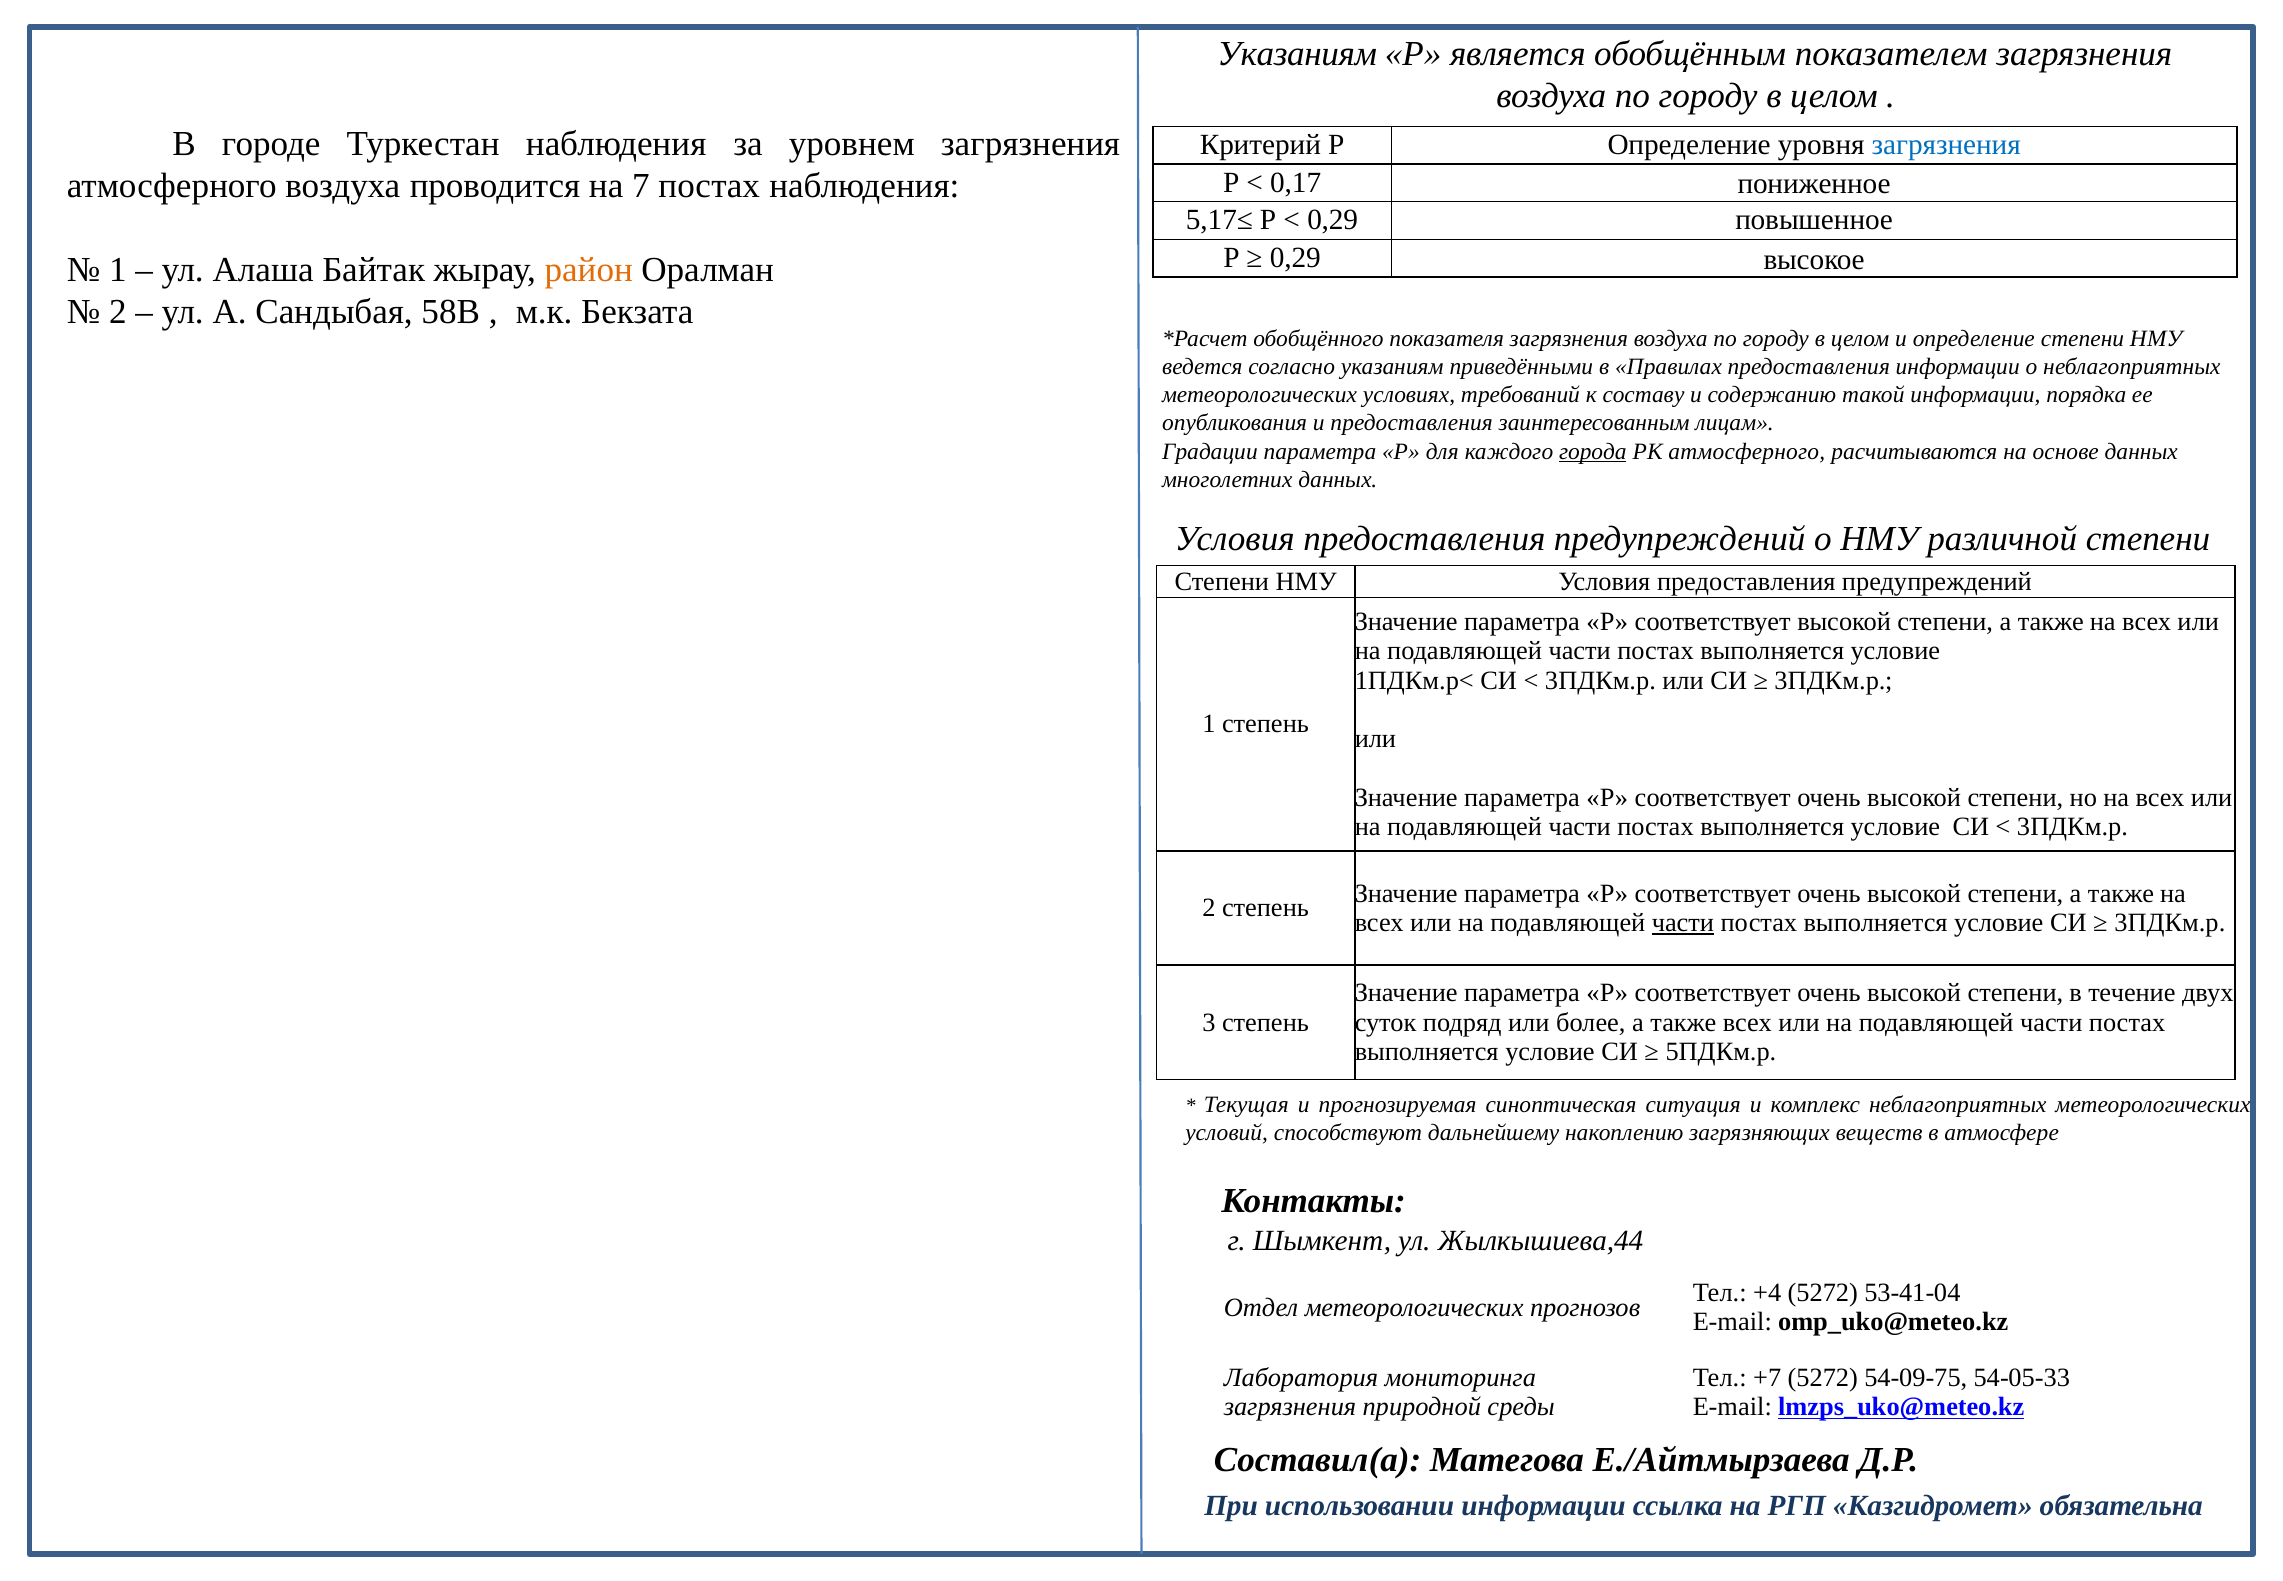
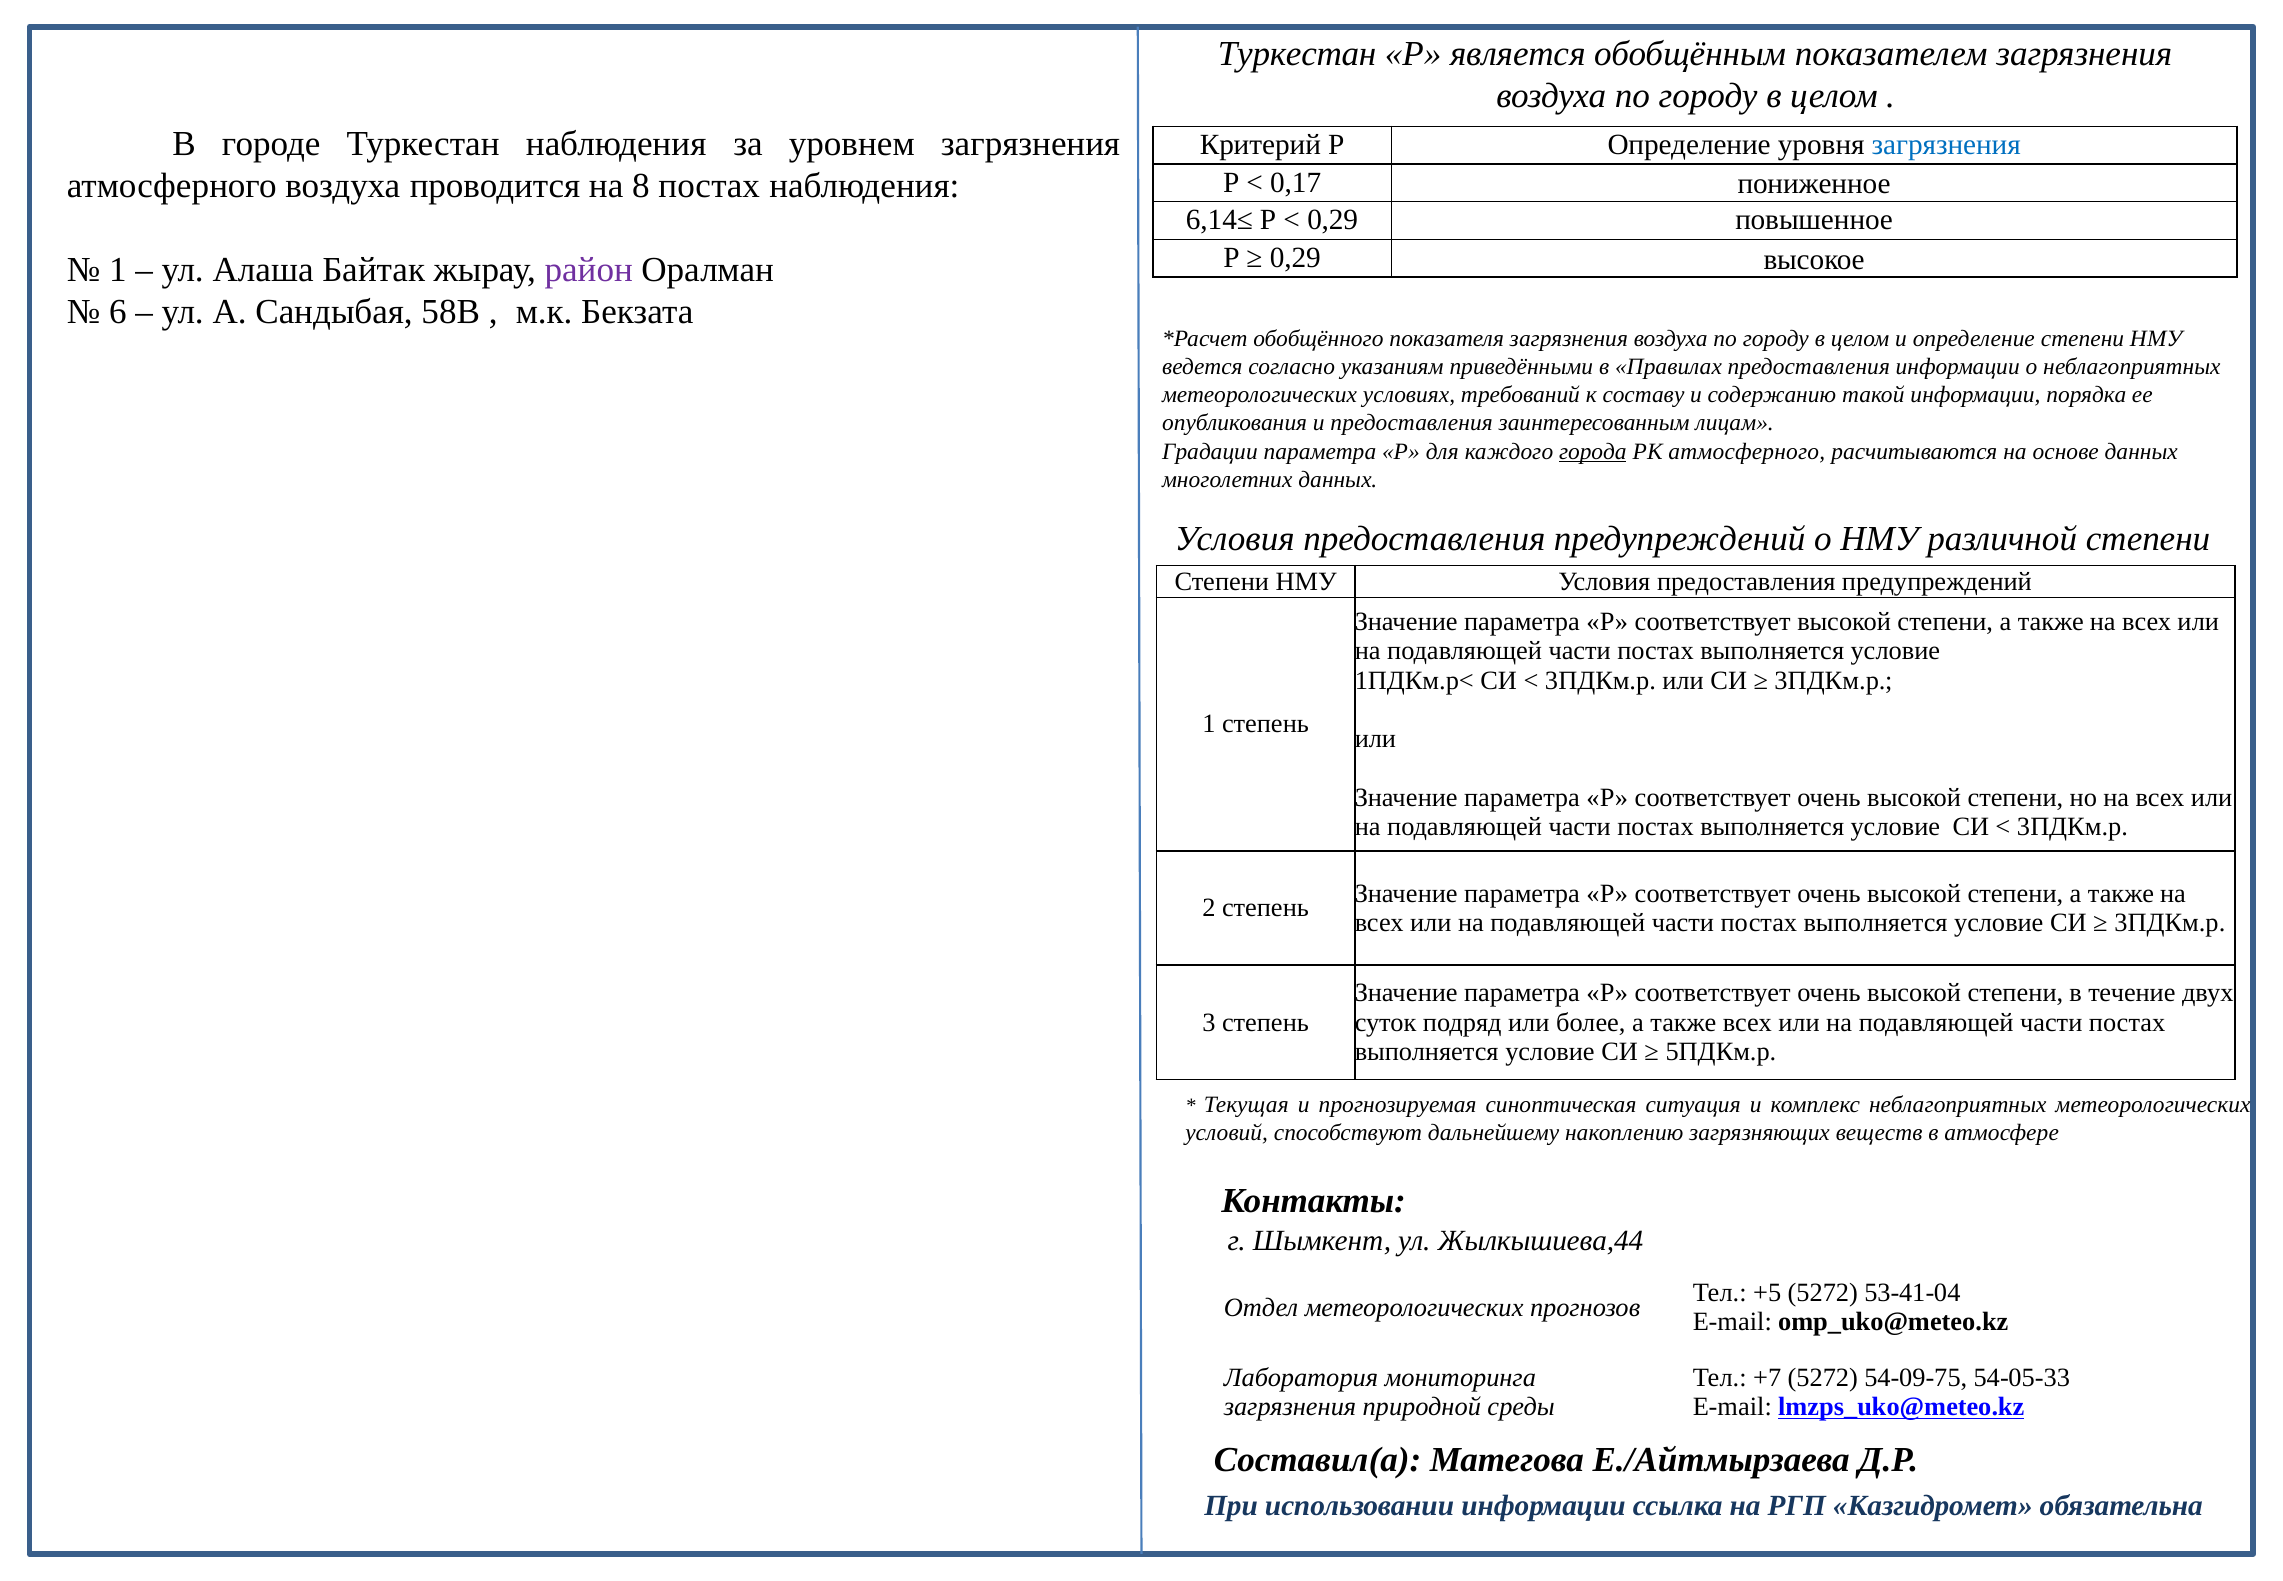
Указаниям at (1297, 54): Указаниям -> Туркестан
7: 7 -> 8
5,17≤: 5,17≤ -> 6,14≤
район colour: orange -> purple
2 at (118, 312): 2 -> 6
части at (1683, 923) underline: present -> none
+4: +4 -> +5
